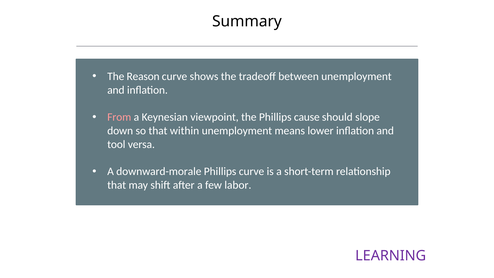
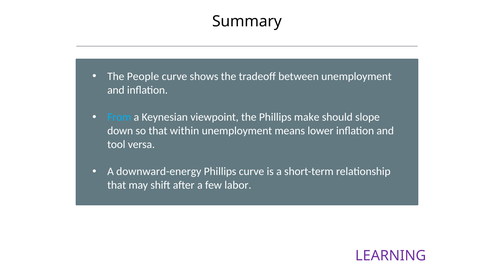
Reason: Reason -> People
From colour: pink -> light blue
cause: cause -> make
downward-morale: downward-morale -> downward-energy
